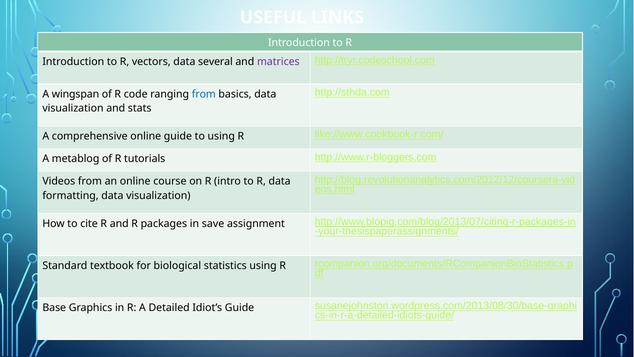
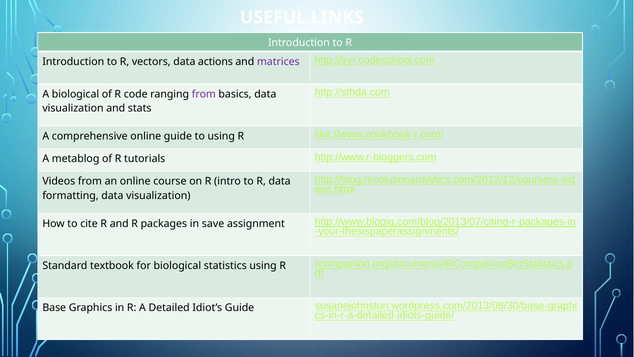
several: several -> actions
A wingspan: wingspan -> biological
from at (204, 94) colour: blue -> purple
